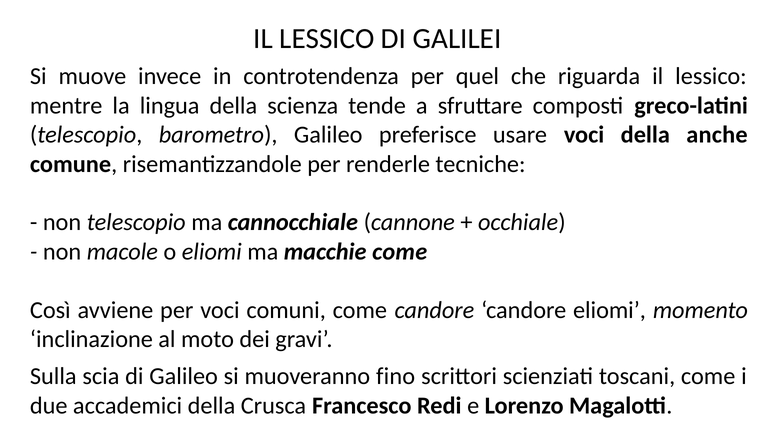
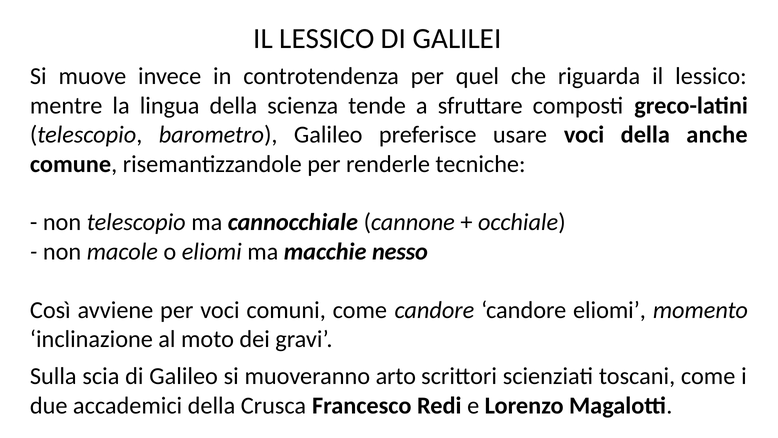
macchie come: come -> nesso
fino: fino -> arto
